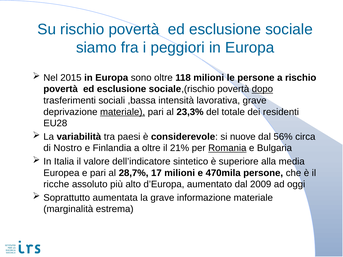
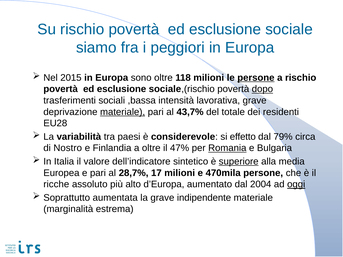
persone at (256, 78) underline: none -> present
23,3%: 23,3% -> 43,7%
nuove: nuove -> effetto
56%: 56% -> 79%
21%: 21% -> 47%
superiore underline: none -> present
2009: 2009 -> 2004
oggi underline: none -> present
informazione: informazione -> indipendente
